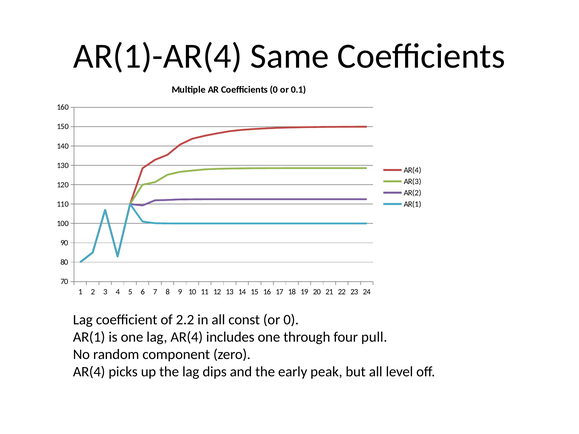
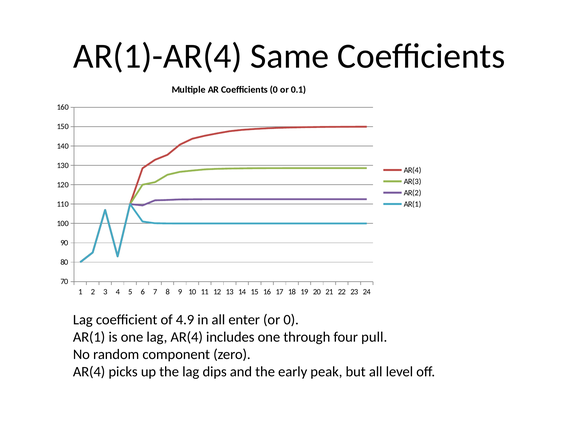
2.2: 2.2 -> 4.9
const: const -> enter
